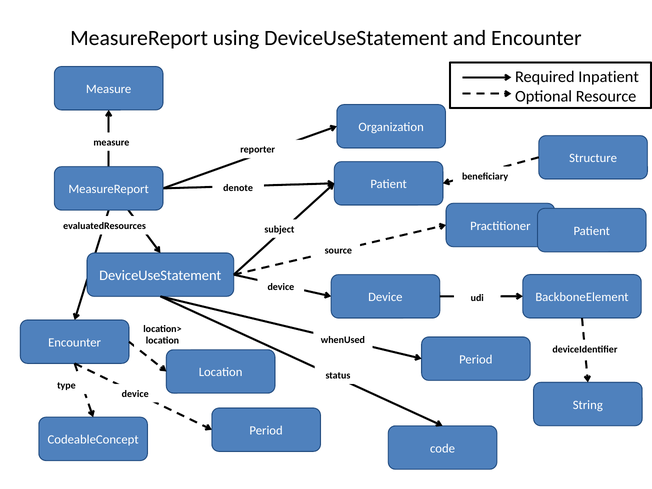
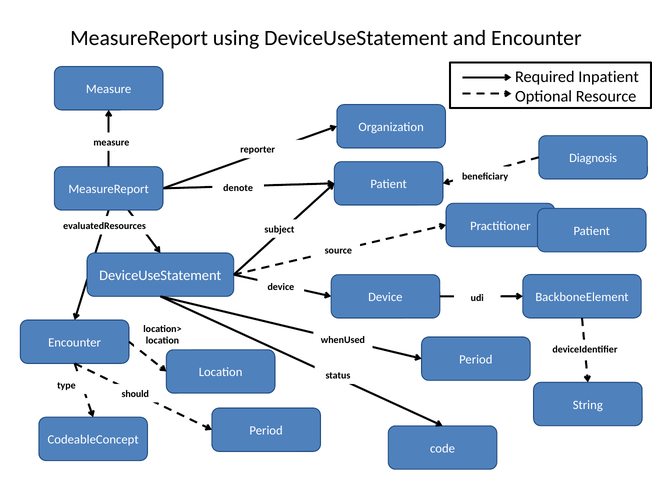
Structure: Structure -> Diagnosis
device at (135, 394): device -> should
